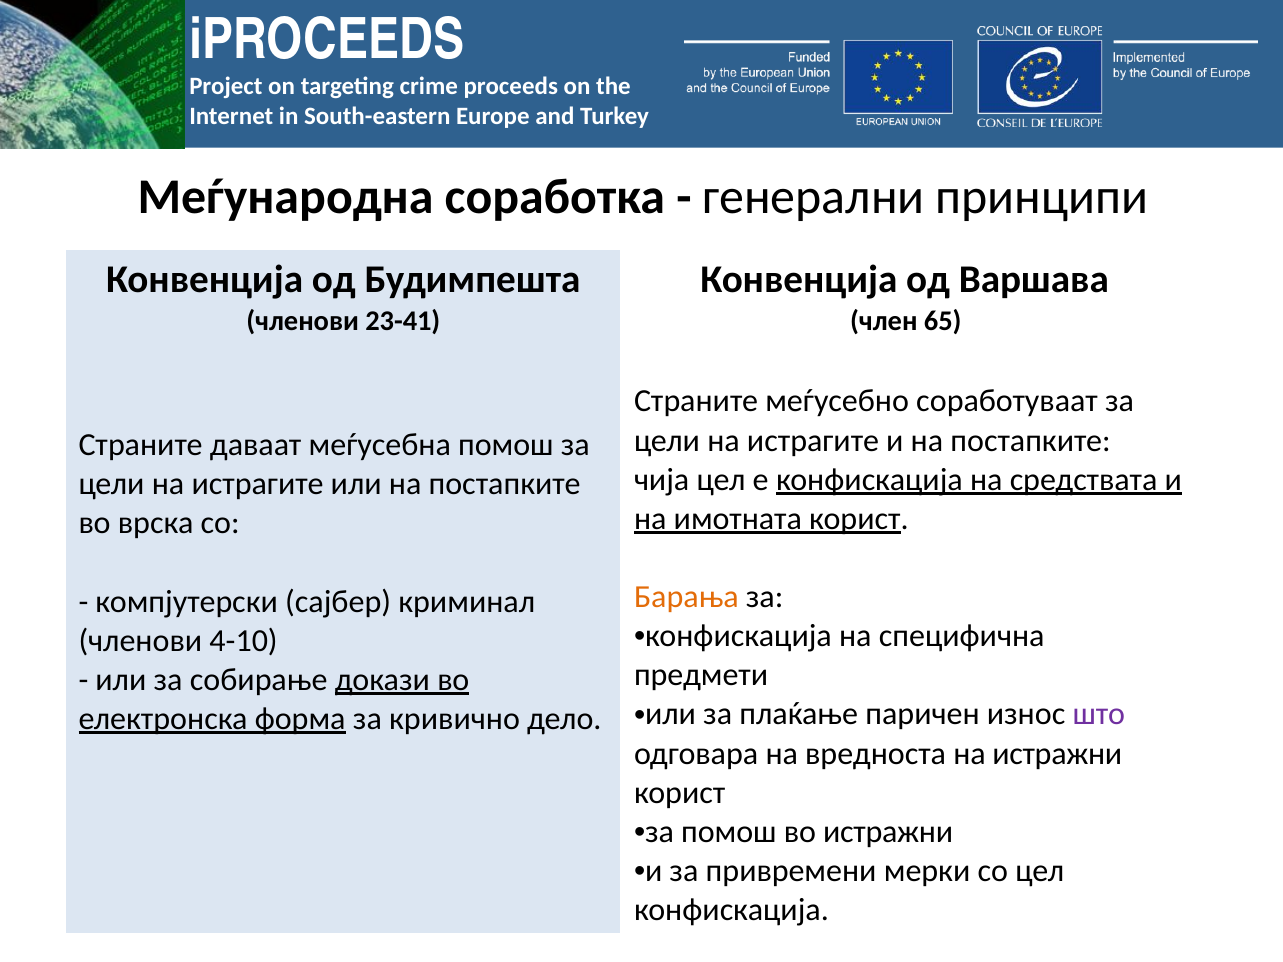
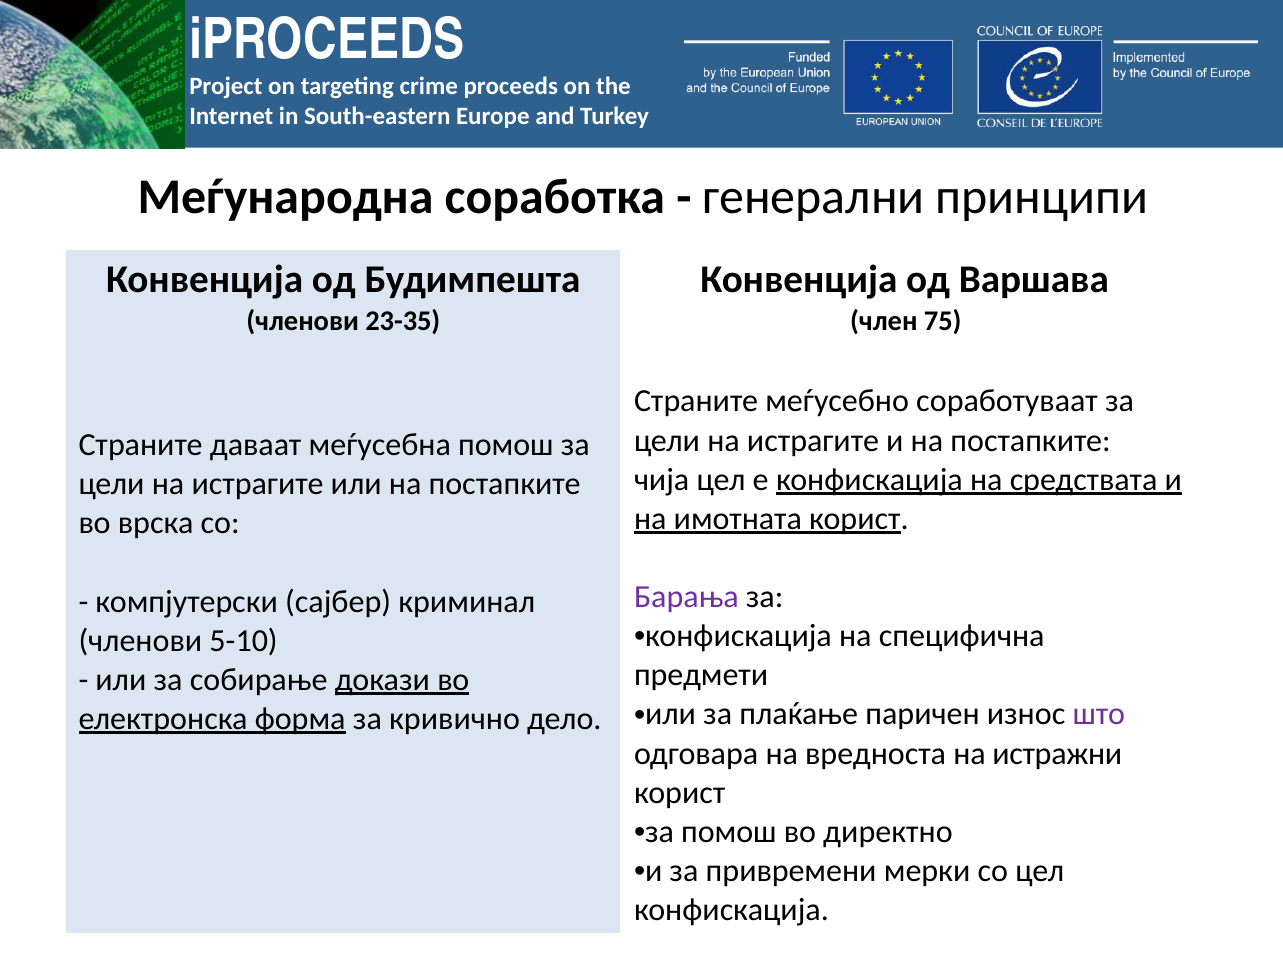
23-41: 23-41 -> 23-35
65: 65 -> 75
Барања colour: orange -> purple
4-10: 4-10 -> 5-10
во истражни: истражни -> директно
